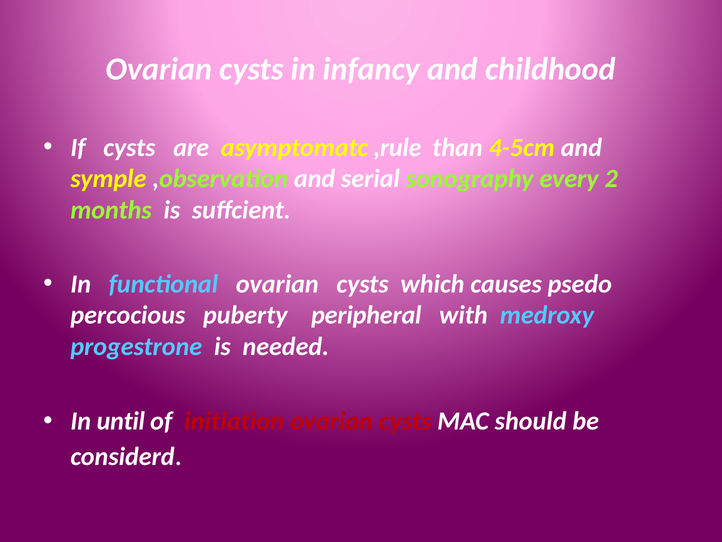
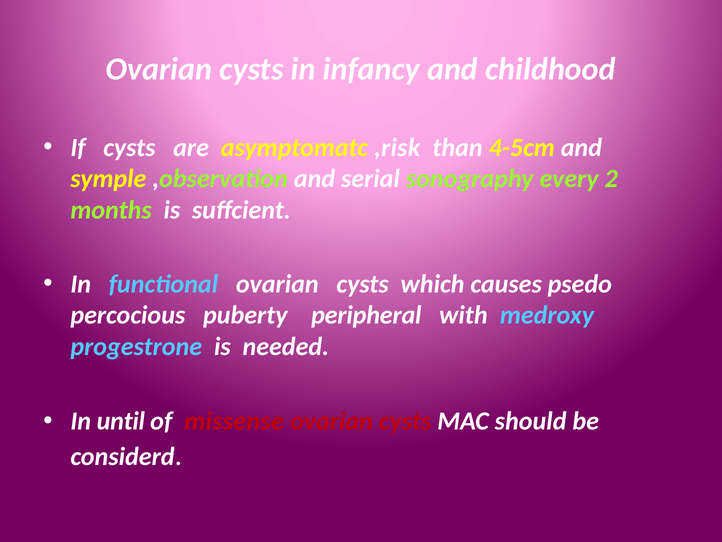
,rule: ,rule -> ,risk
initiation: initiation -> missense
